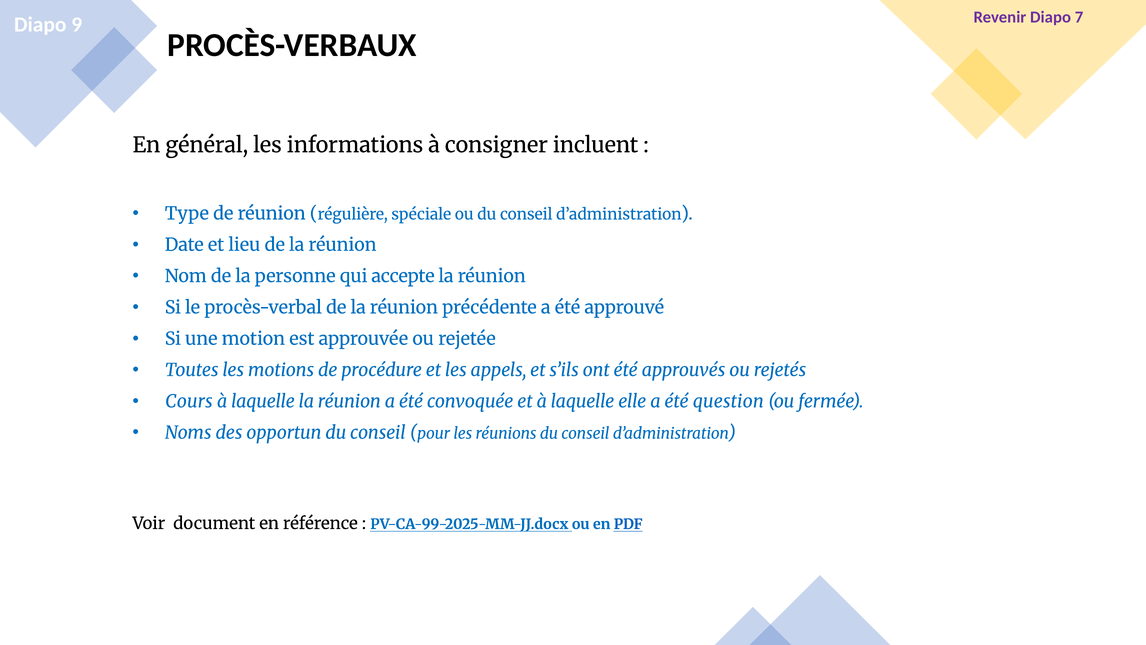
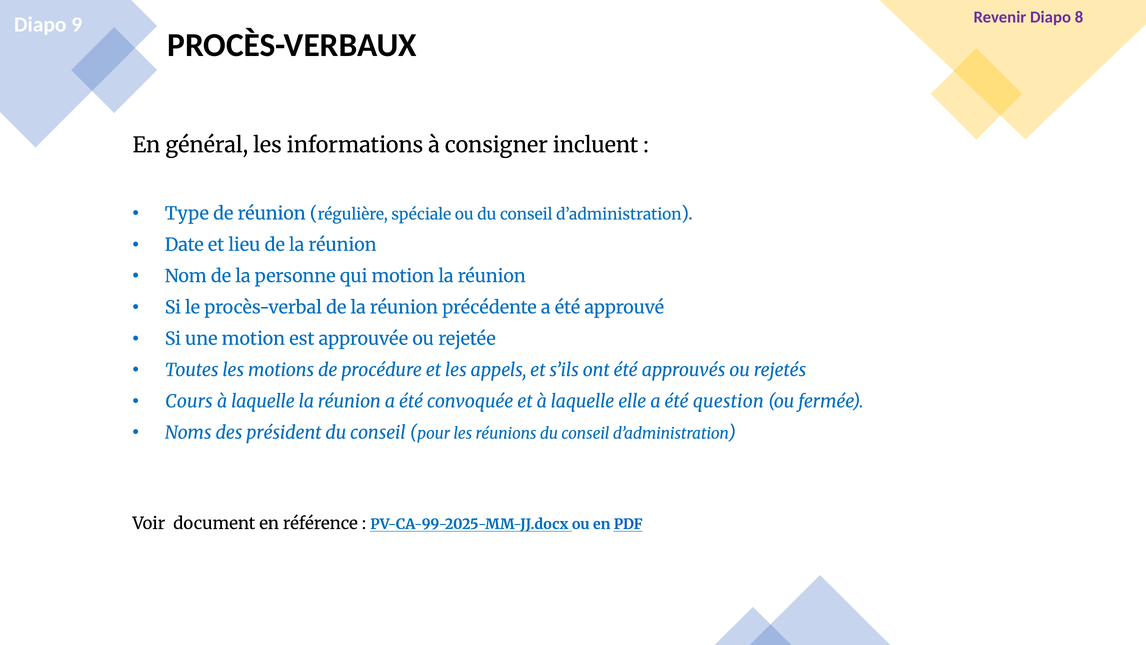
7: 7 -> 8
qui accepte: accepte -> motion
opportun: opportun -> président
